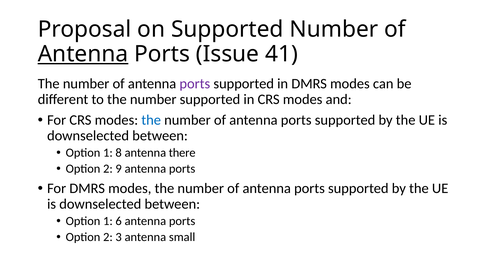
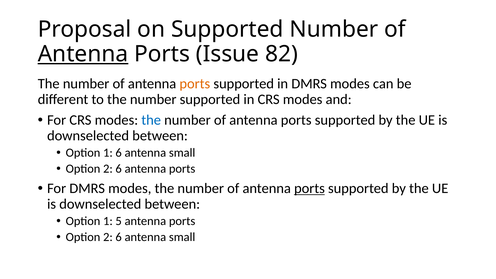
41: 41 -> 82
ports at (195, 84) colour: purple -> orange
1 8: 8 -> 6
there at (182, 153): there -> small
9 at (119, 169): 9 -> 6
ports at (309, 188) underline: none -> present
6: 6 -> 5
3 at (119, 237): 3 -> 6
